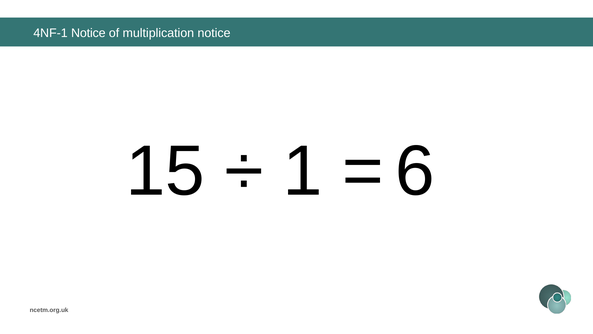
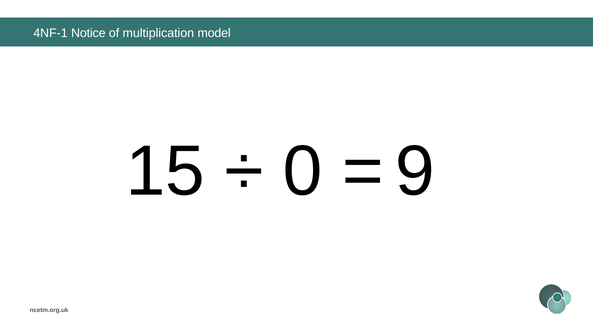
multiplication notice: notice -> model
1: 1 -> 0
6: 6 -> 9
